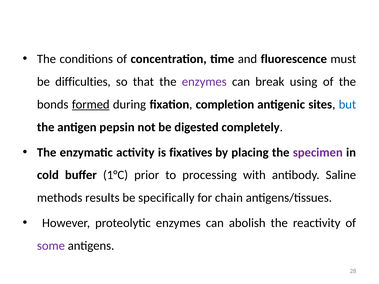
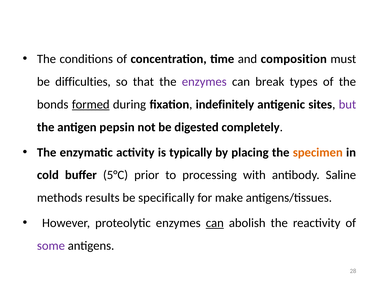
fluorescence: fluorescence -> composition
using: using -> types
completion: completion -> indefinitely
but colour: blue -> purple
fixatives: fixatives -> typically
specimen colour: purple -> orange
1°C: 1°C -> 5°C
chain: chain -> make
can at (215, 223) underline: none -> present
